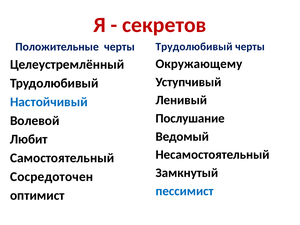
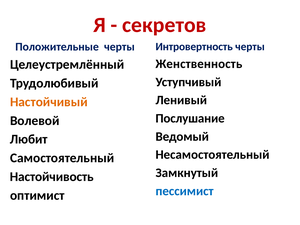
Трудолюбивый at (194, 47): Трудолюбивый -> Интровертность
Окружающему: Окружающему -> Женственность
Настойчивый colour: blue -> orange
Сосредоточен: Сосредоточен -> Настойчивость
